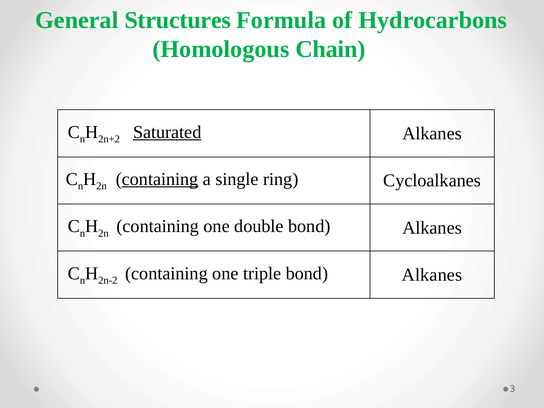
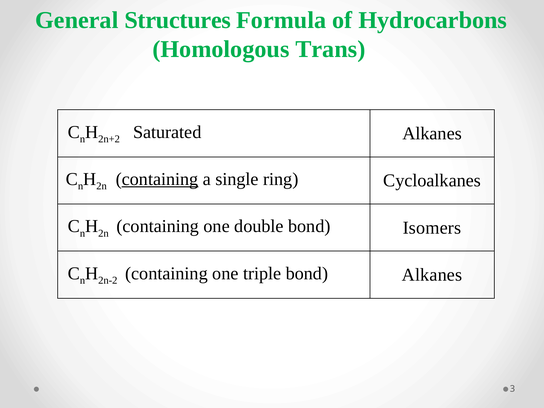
Chain: Chain -> Trans
Saturated underline: present -> none
Alkanes at (432, 228): Alkanes -> Isomers
